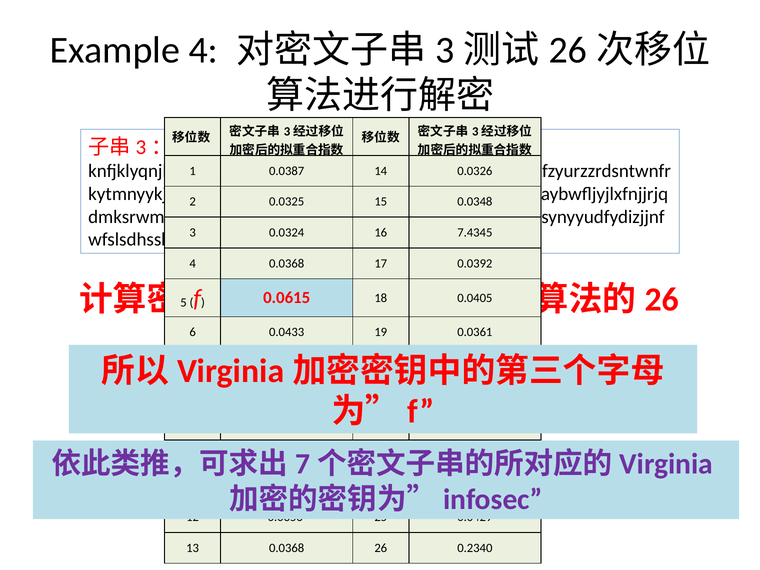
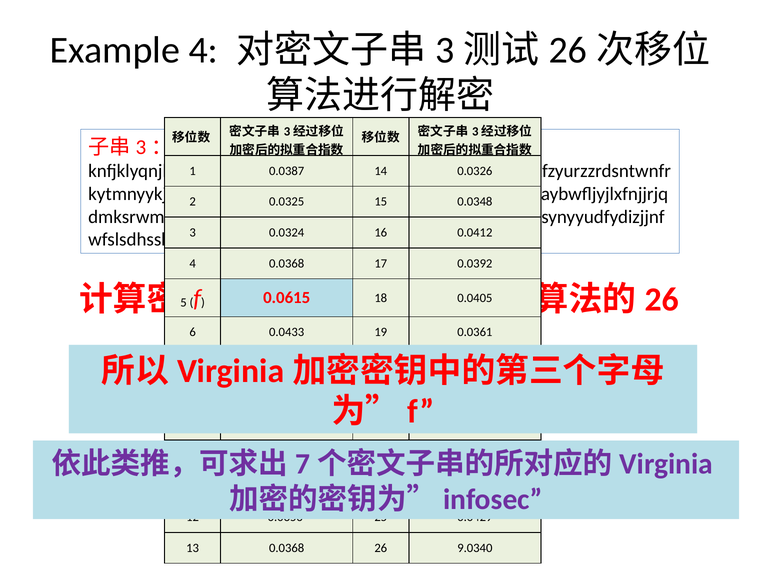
7.4345: 7.4345 -> 0.0412
0.2340: 0.2340 -> 9.0340
